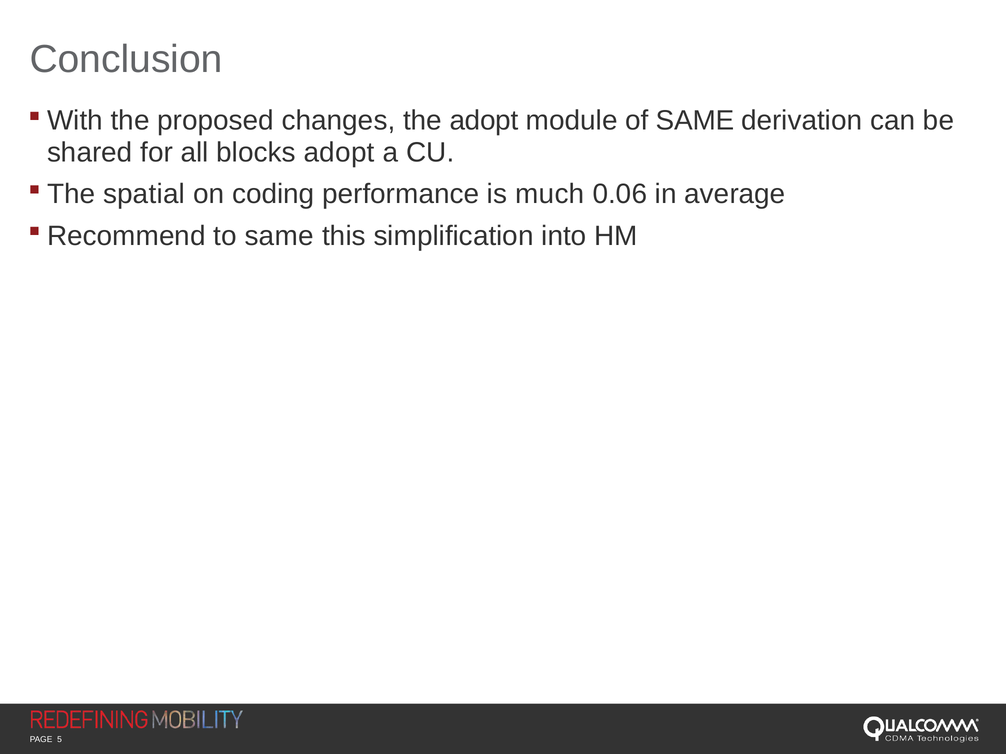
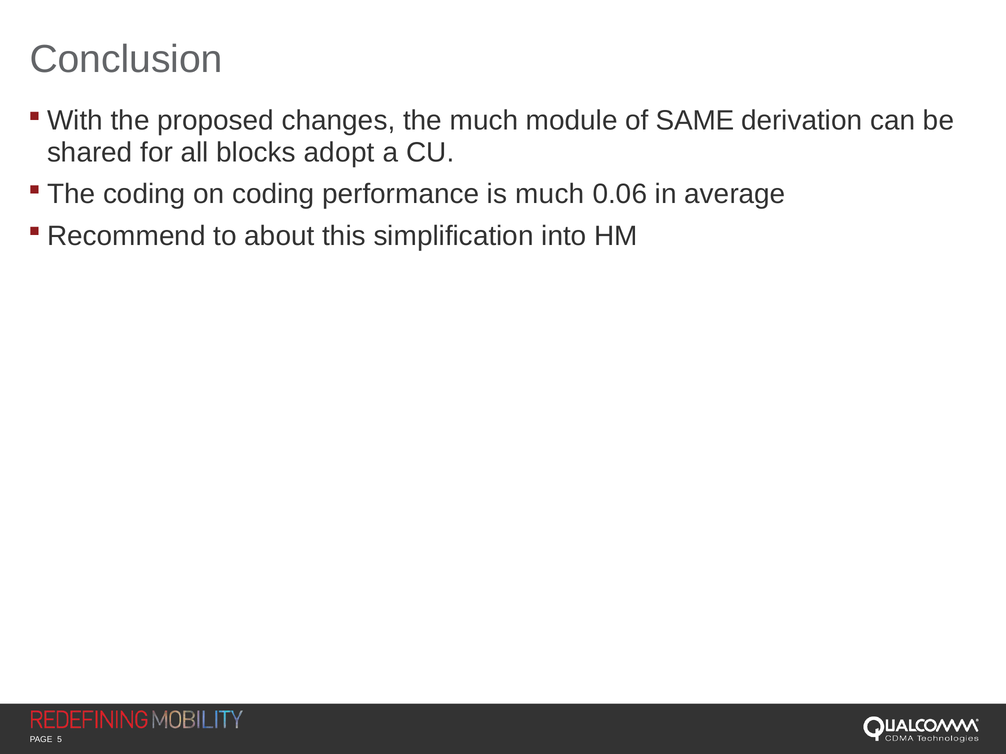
the adopt: adopt -> much
spatial at (144, 194): spatial -> coding
to same: same -> about
